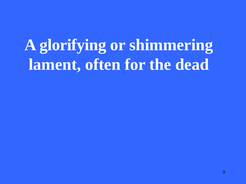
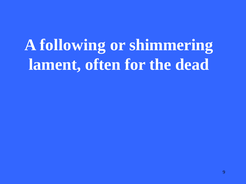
glorifying: glorifying -> following
